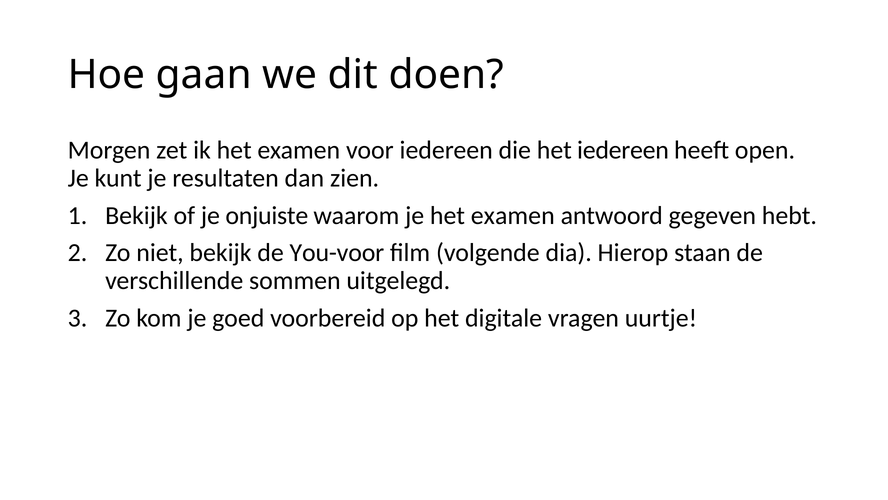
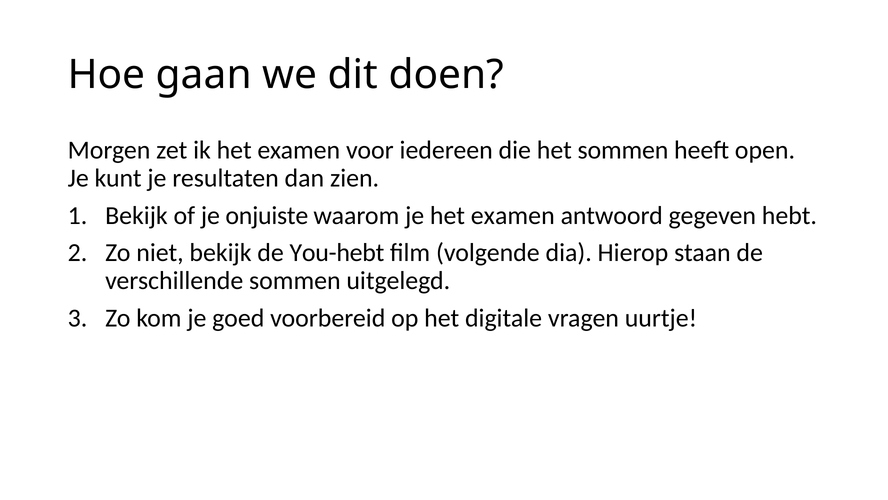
het iedereen: iedereen -> sommen
You-voor: You-voor -> You-hebt
